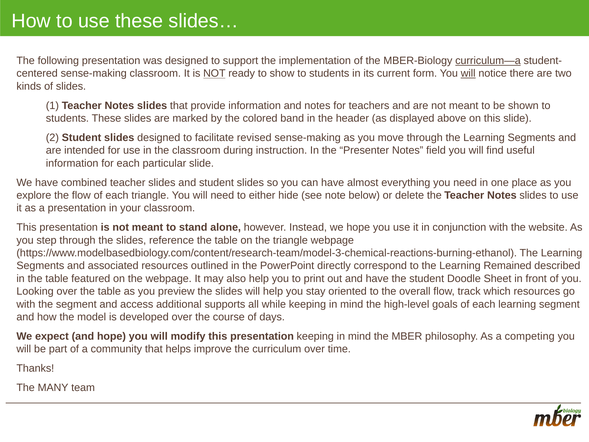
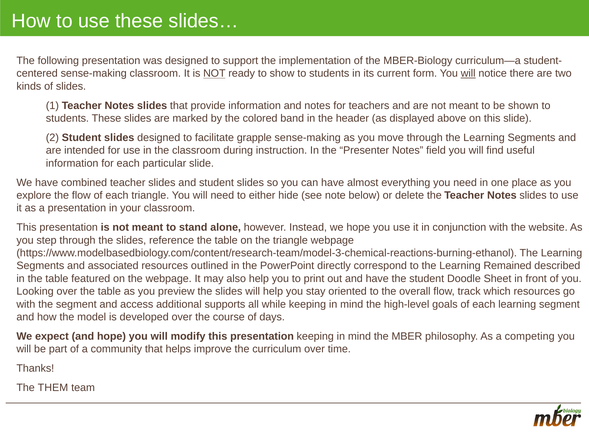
curriculum—a underline: present -> none
revised: revised -> grapple
MANY: MANY -> THEM
